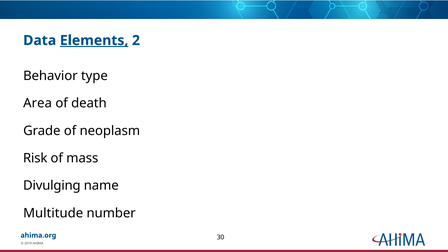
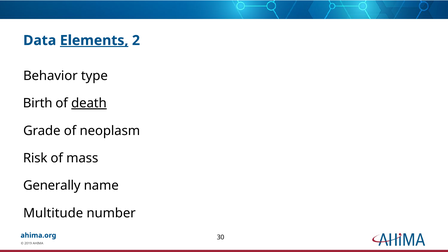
Area: Area -> Birth
death underline: none -> present
Divulging: Divulging -> Generally
